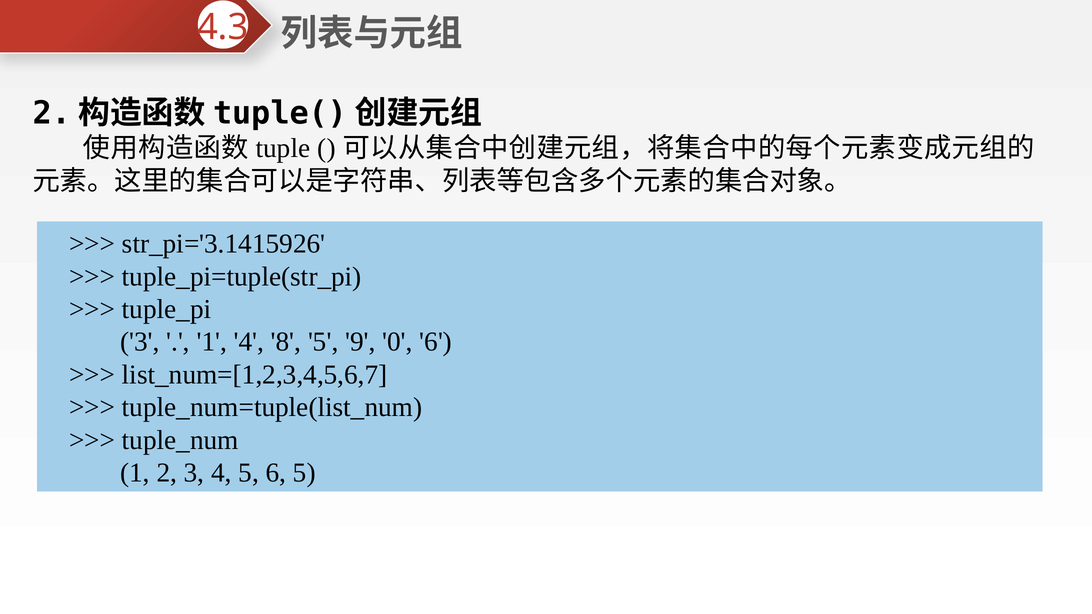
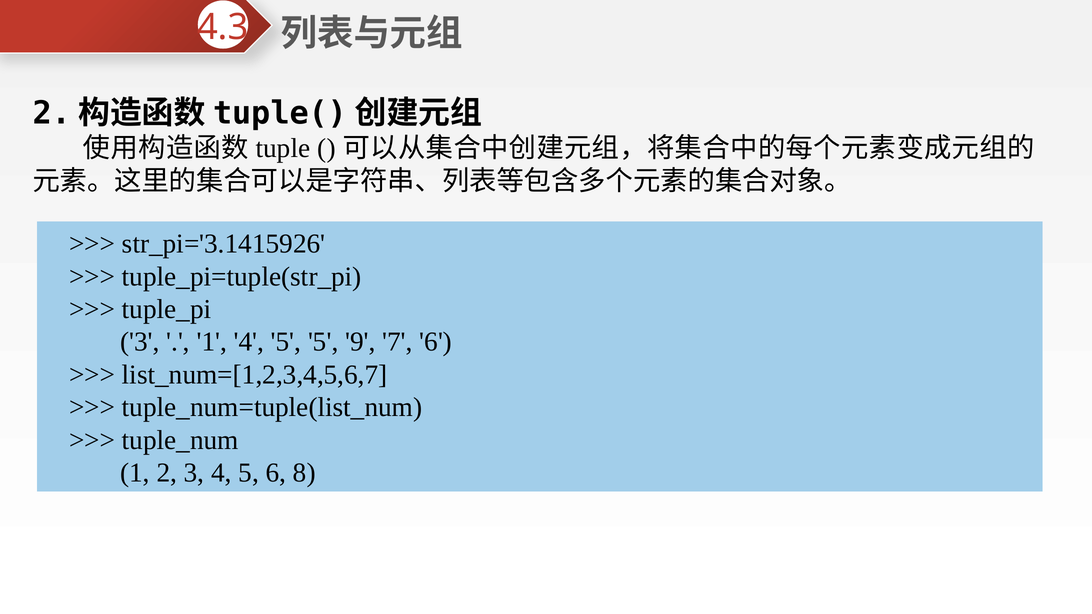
1 4 8: 8 -> 5
0: 0 -> 7
6 5: 5 -> 8
